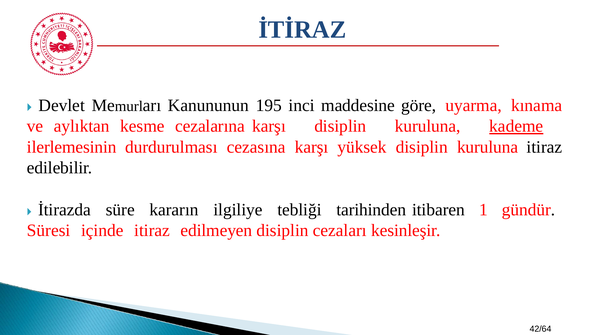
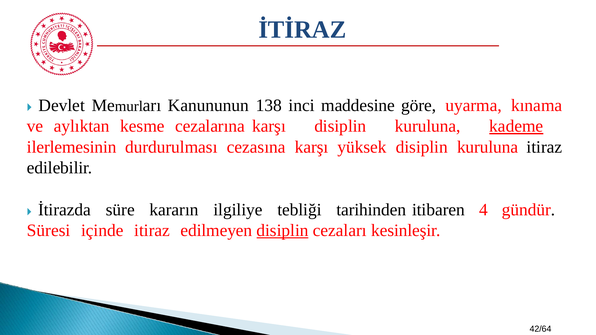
195: 195 -> 138
1: 1 -> 4
disiplin at (283, 231) underline: none -> present
